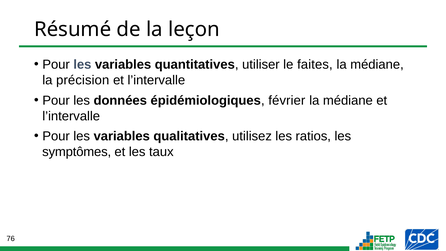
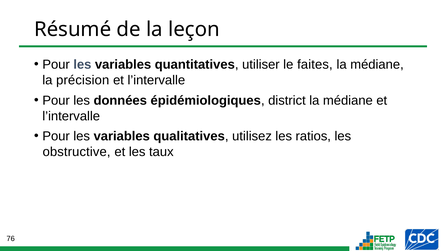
février: février -> district
symptômes: symptômes -> obstructive
